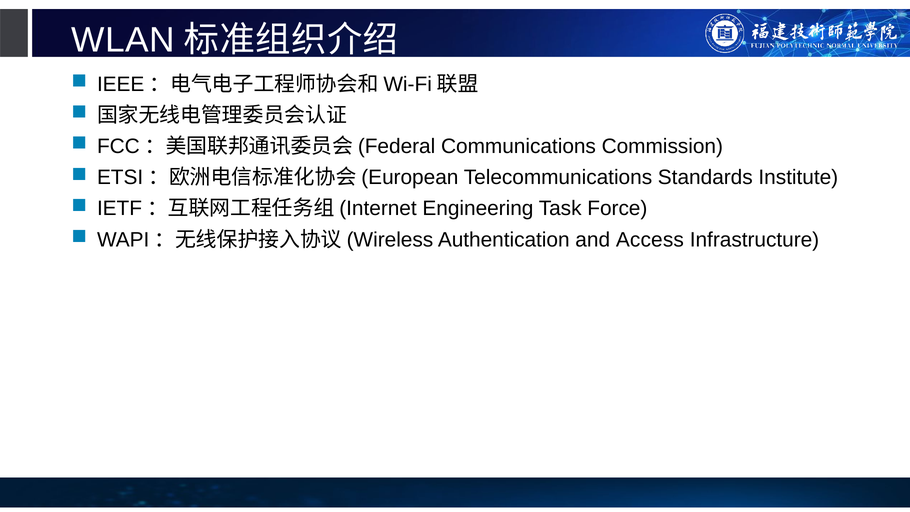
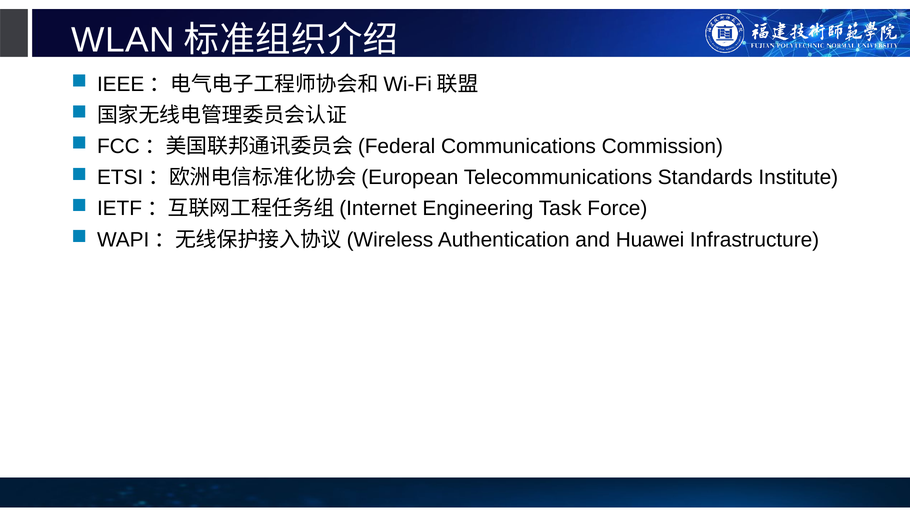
Access: Access -> Huawei
